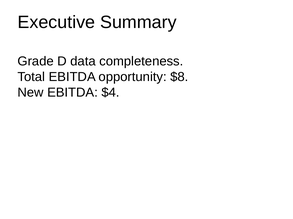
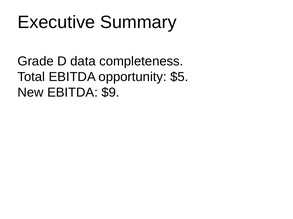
$8: $8 -> $5
$4: $4 -> $9
